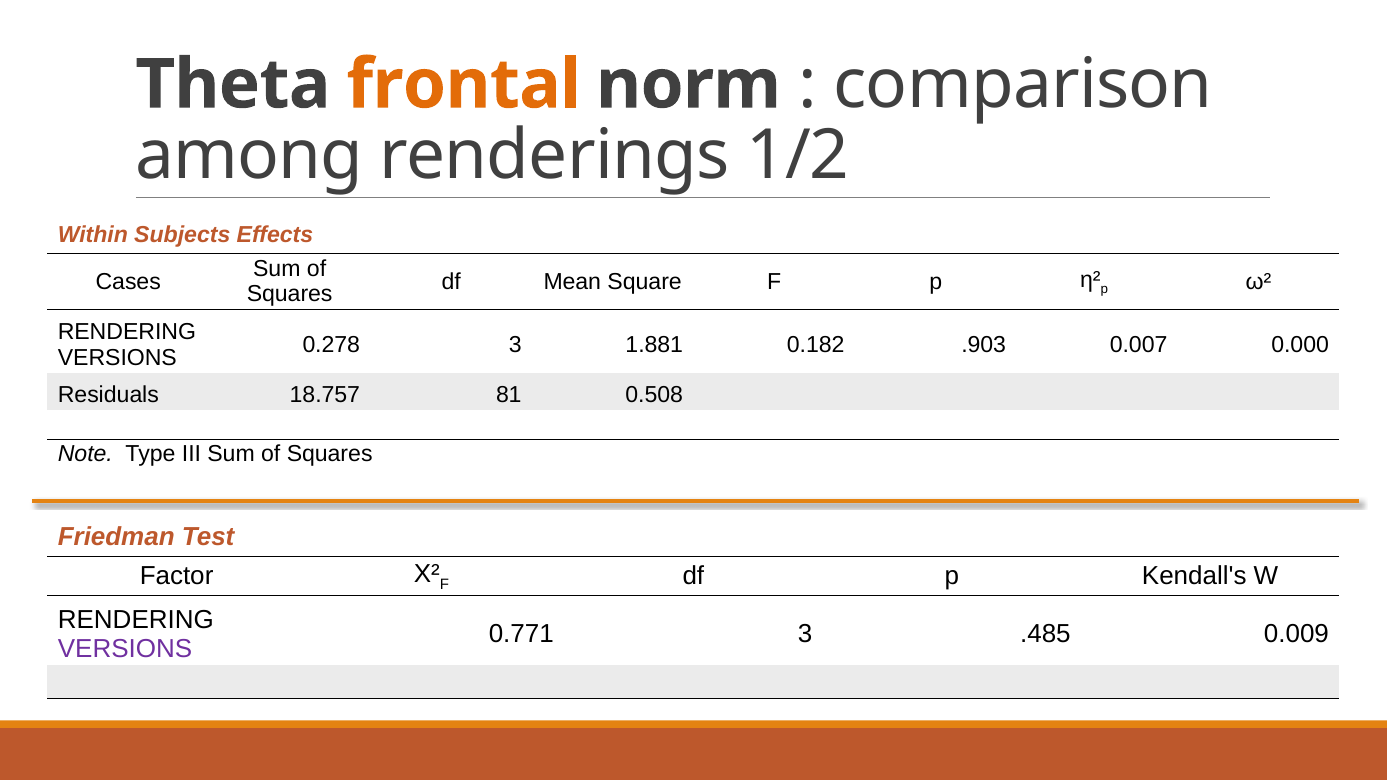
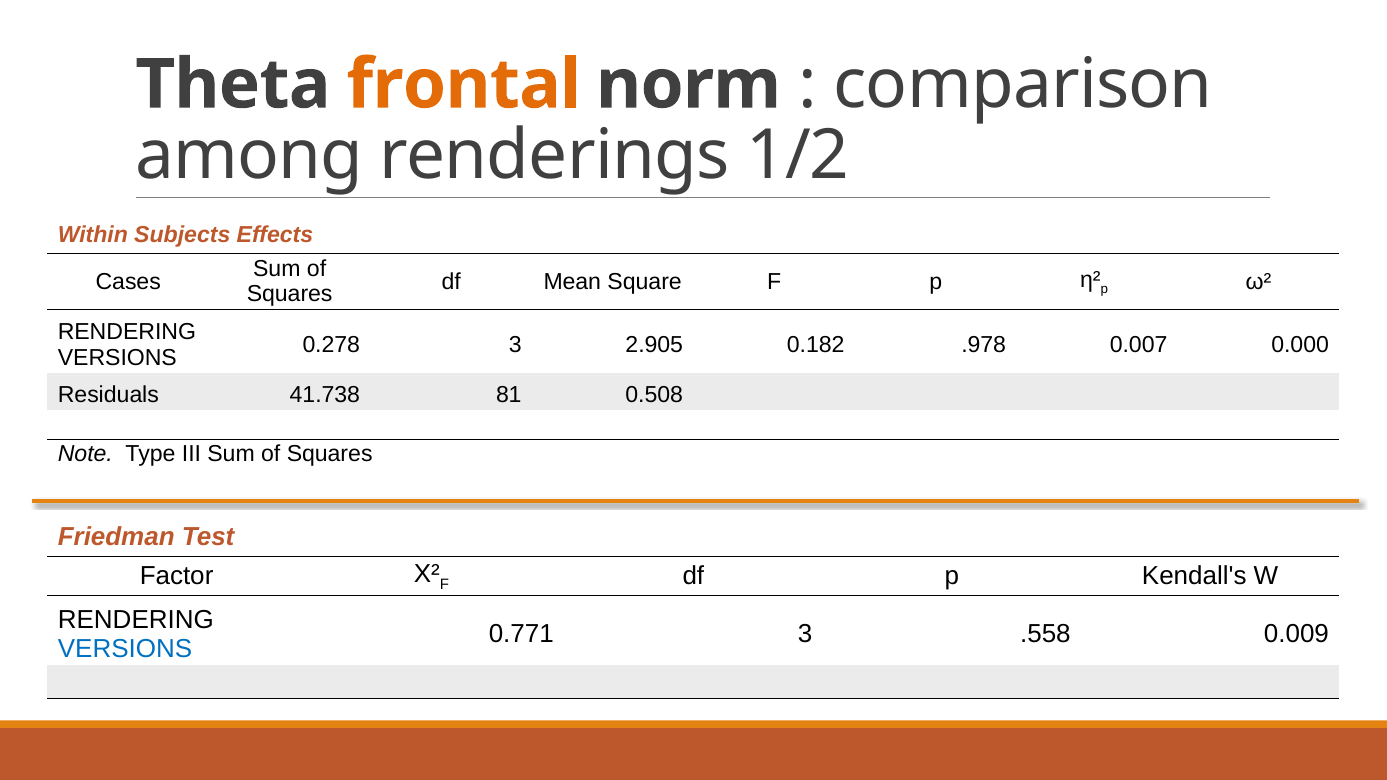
1.881: 1.881 -> 2.905
.903: .903 -> .978
18.757: 18.757 -> 41.738
.485: .485 -> .558
VERSIONS at (125, 649) colour: purple -> blue
